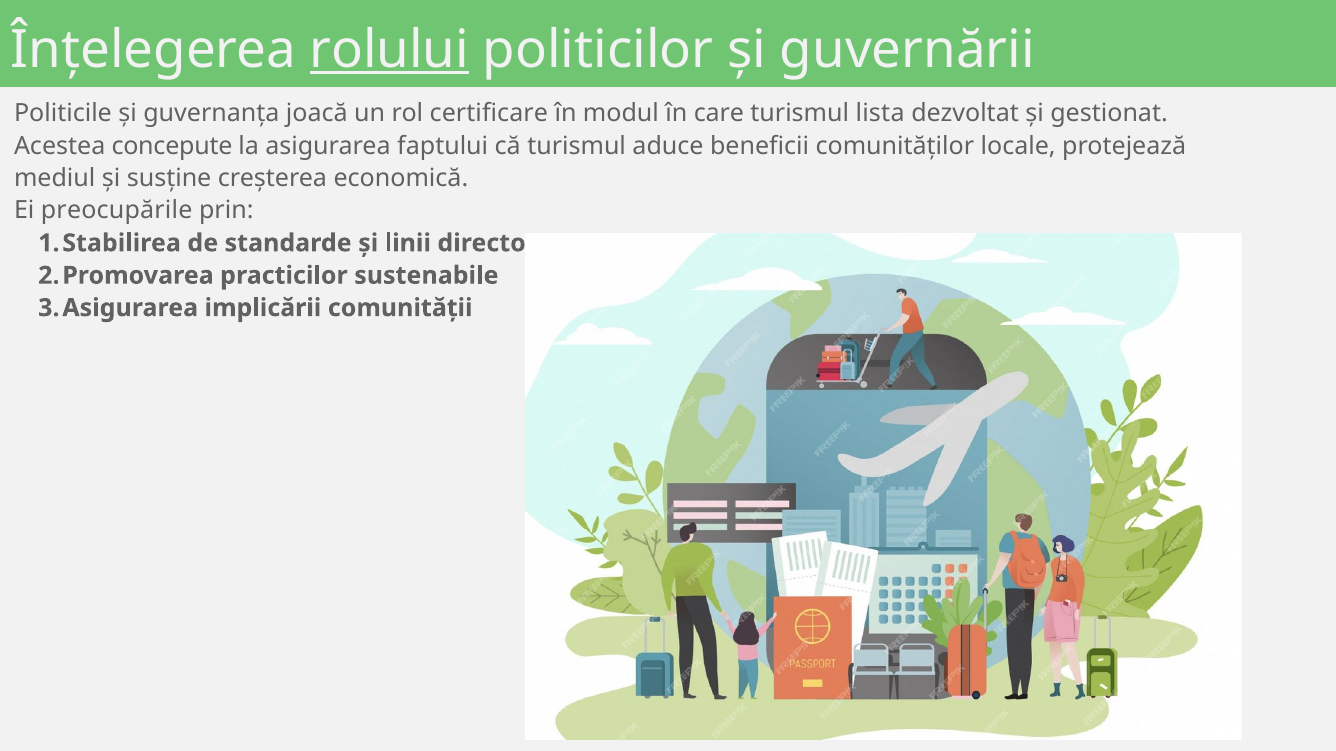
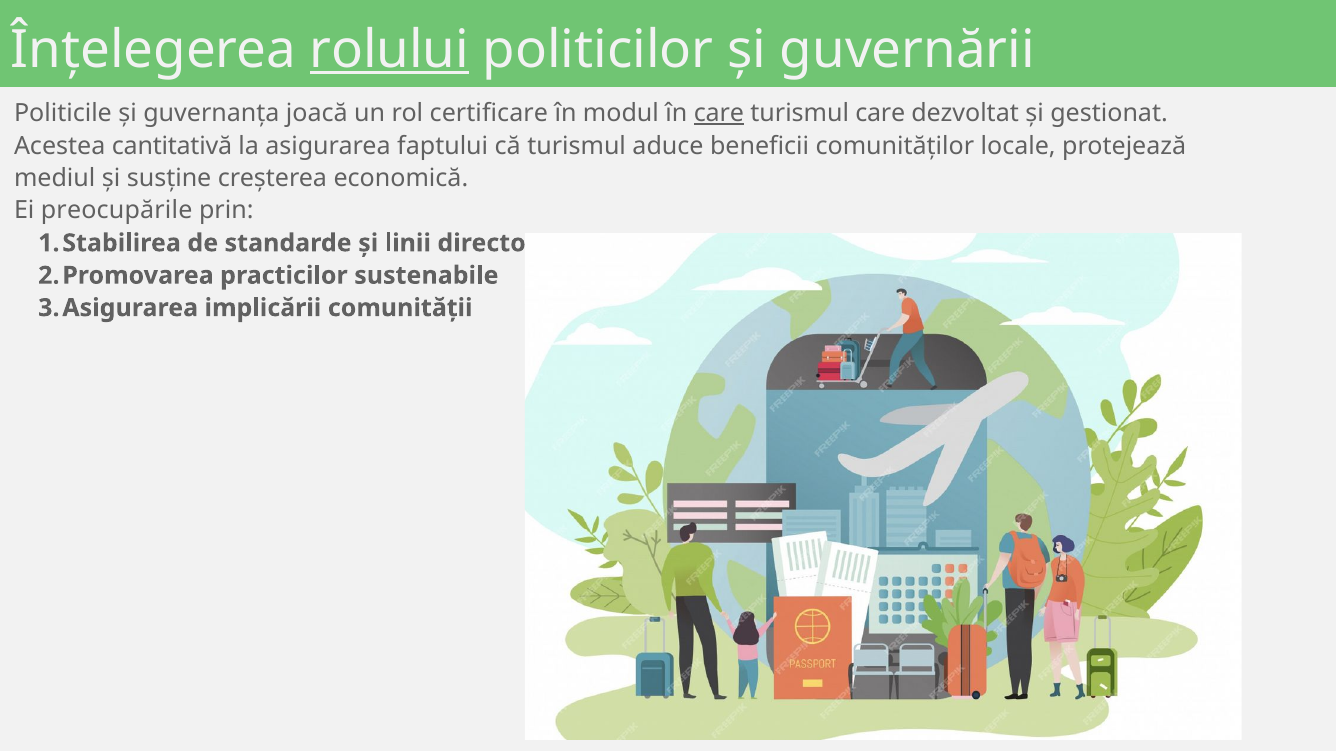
care at (719, 114) underline: none -> present
turismul lista: lista -> care
concepute: concepute -> cantitativă
